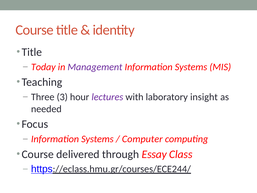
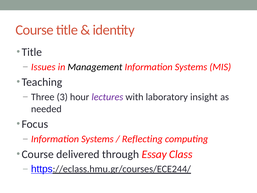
Today: Today -> Issues
Management colour: purple -> black
Computer: Computer -> Reflecting
